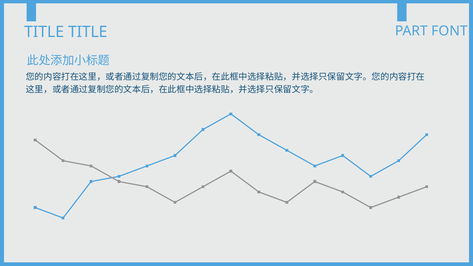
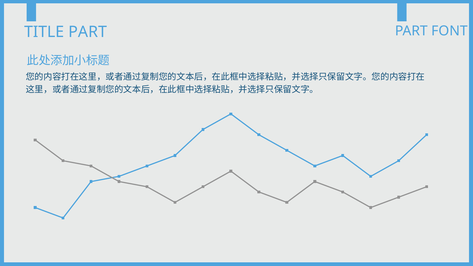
TITLE TITLE: TITLE -> PART
